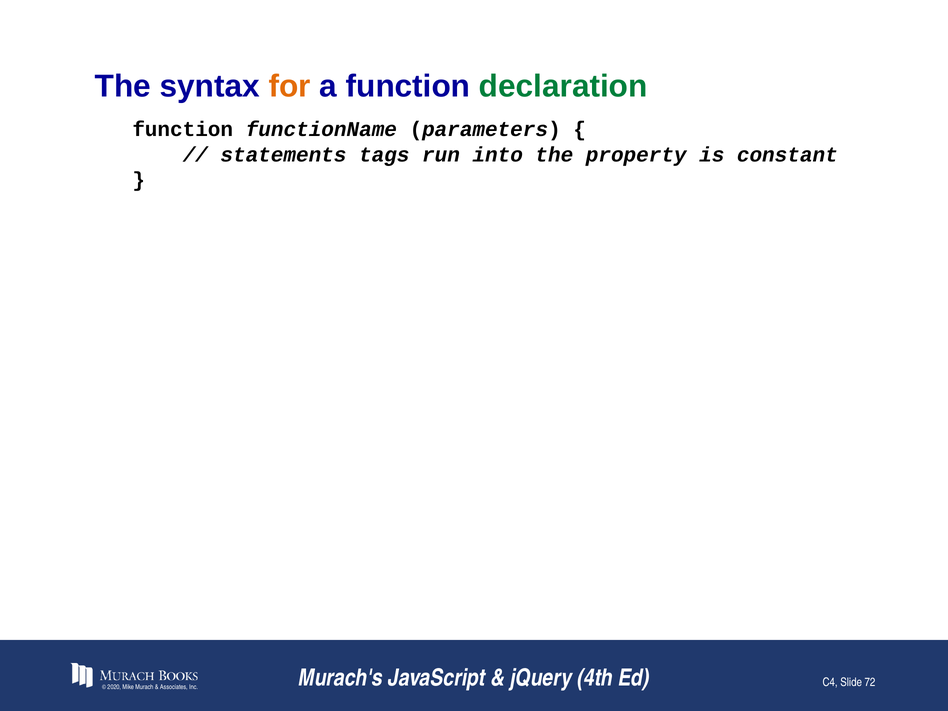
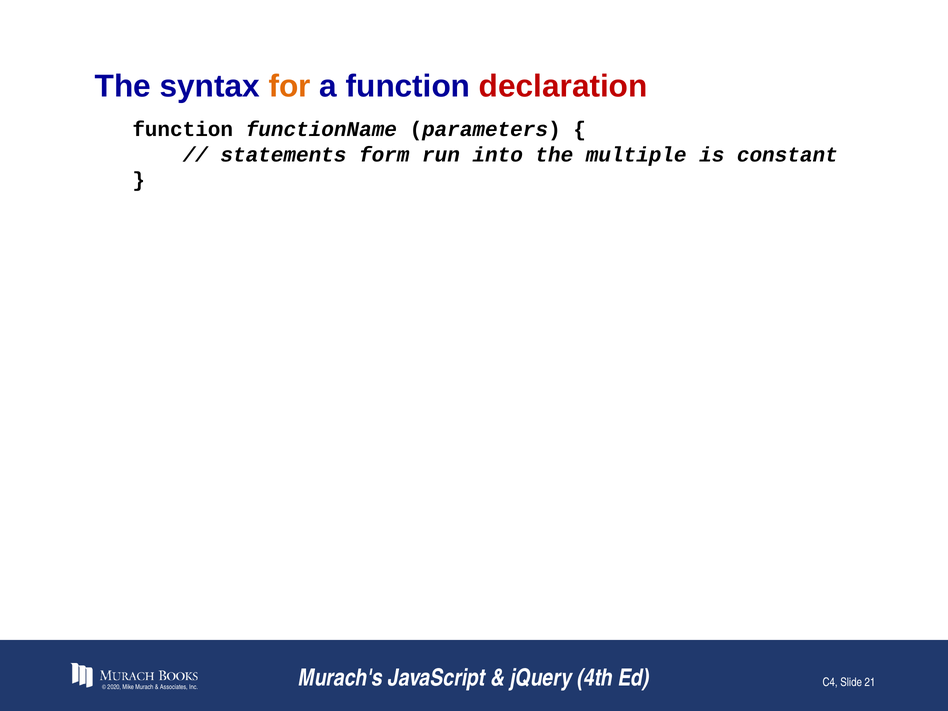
declaration colour: green -> red
tags: tags -> form
property: property -> multiple
72: 72 -> 21
